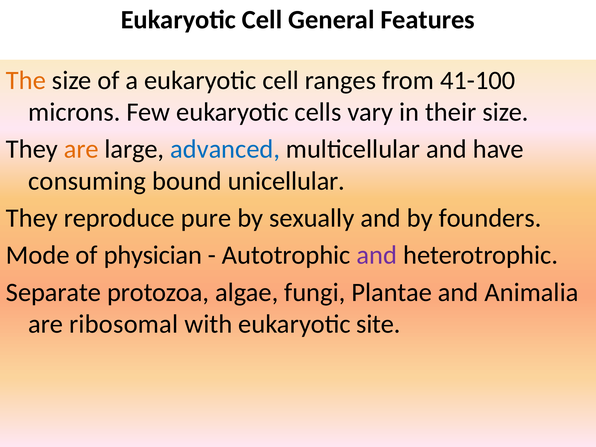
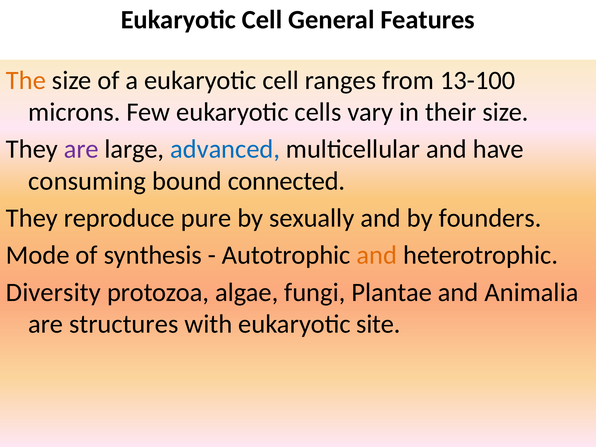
41-100: 41-100 -> 13-100
are at (81, 149) colour: orange -> purple
unicellular: unicellular -> connected
physician: physician -> synthesis
and at (377, 255) colour: purple -> orange
Separate: Separate -> Diversity
ribosomal: ribosomal -> structures
